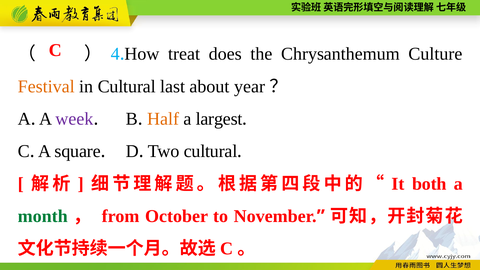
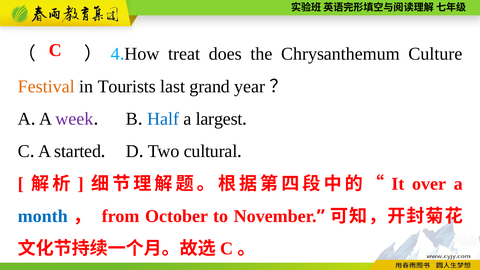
in Cultural: Cultural -> Tourists
about: about -> grand
Half colour: orange -> blue
square: square -> started
both: both -> over
month colour: green -> blue
